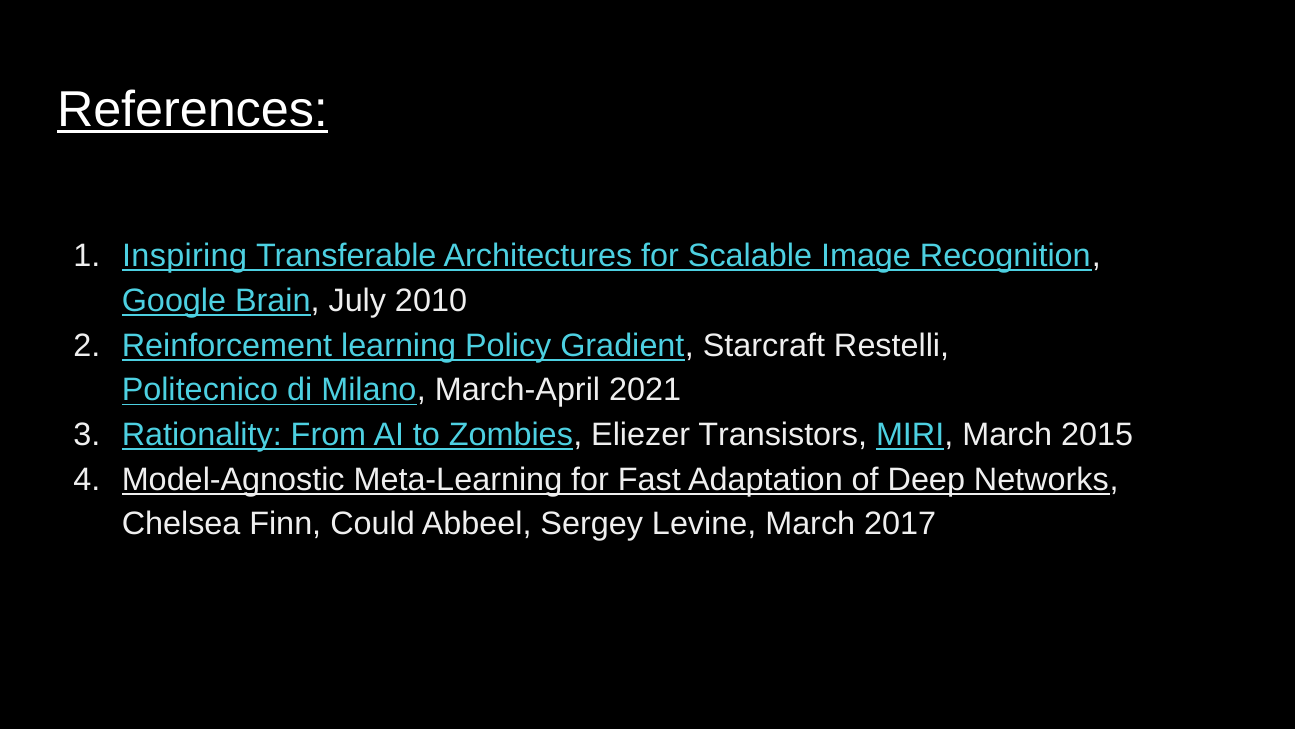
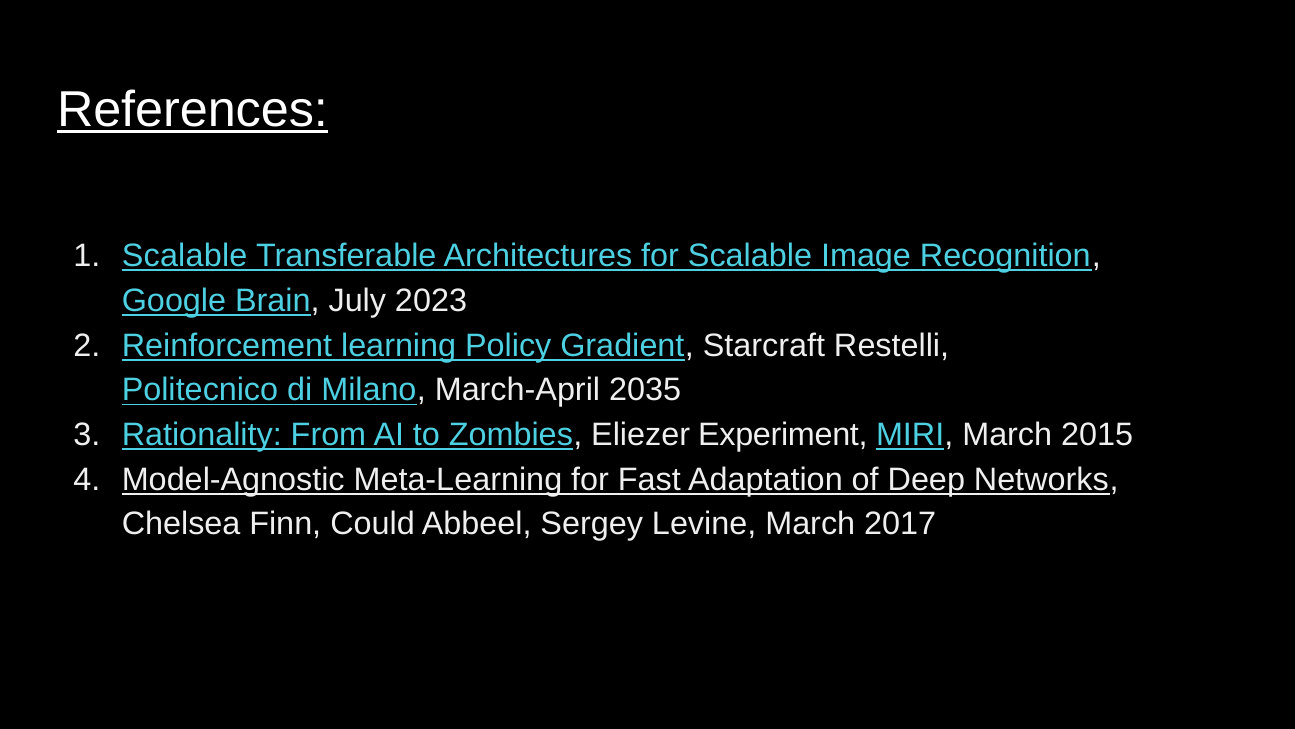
Inspiring at (185, 256): Inspiring -> Scalable
2010: 2010 -> 2023
2021: 2021 -> 2035
Transistors: Transistors -> Experiment
